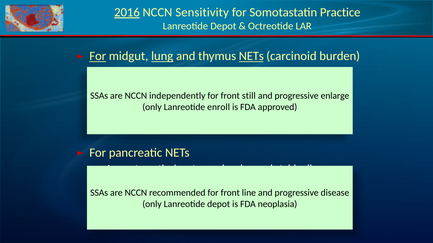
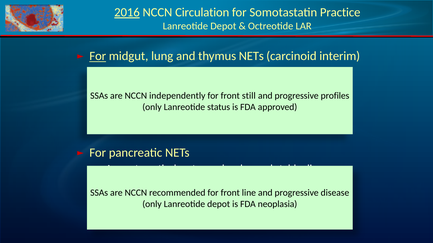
Sensitivity: Sensitivity -> Circulation
lung underline: present -> none
NETs at (251, 56) underline: present -> none
carcinoid burden: burden -> interim
enlarge: enlarge -> profiles
enroll: enroll -> status
